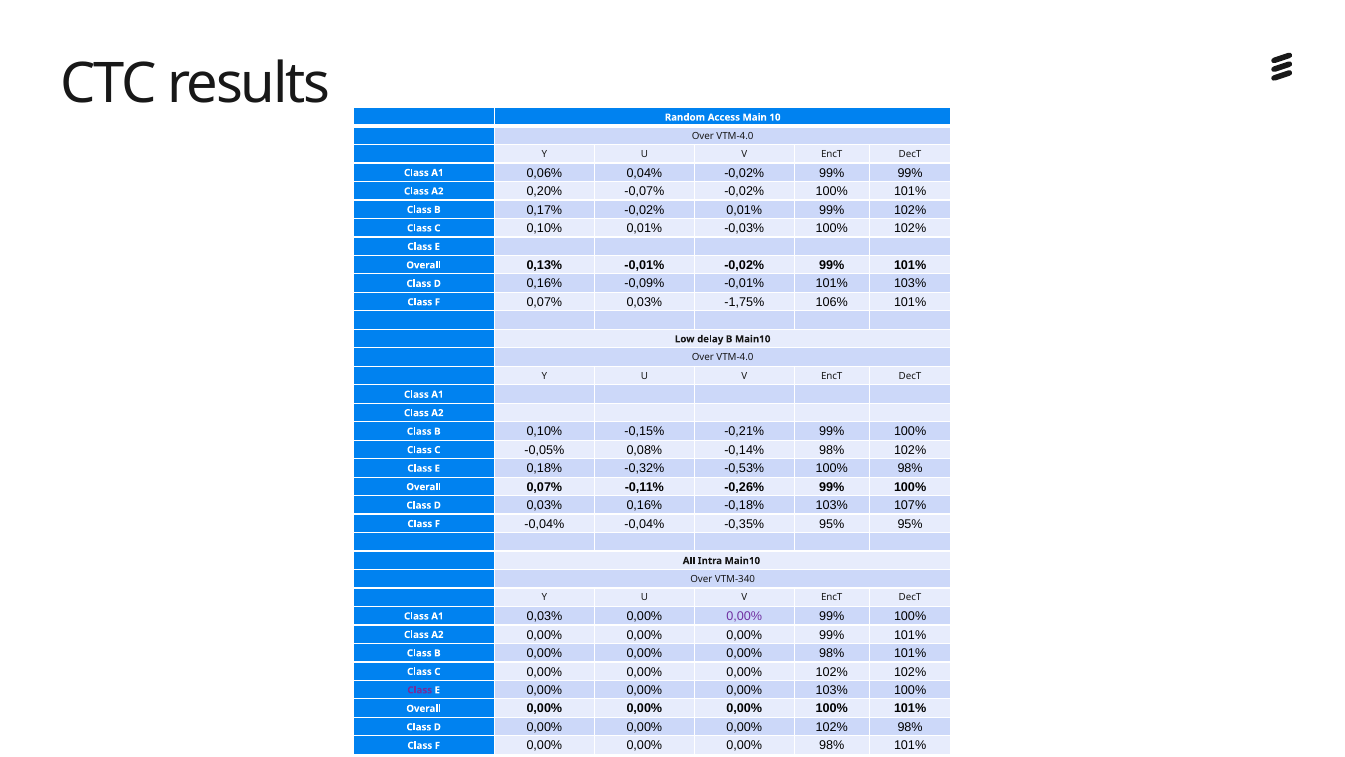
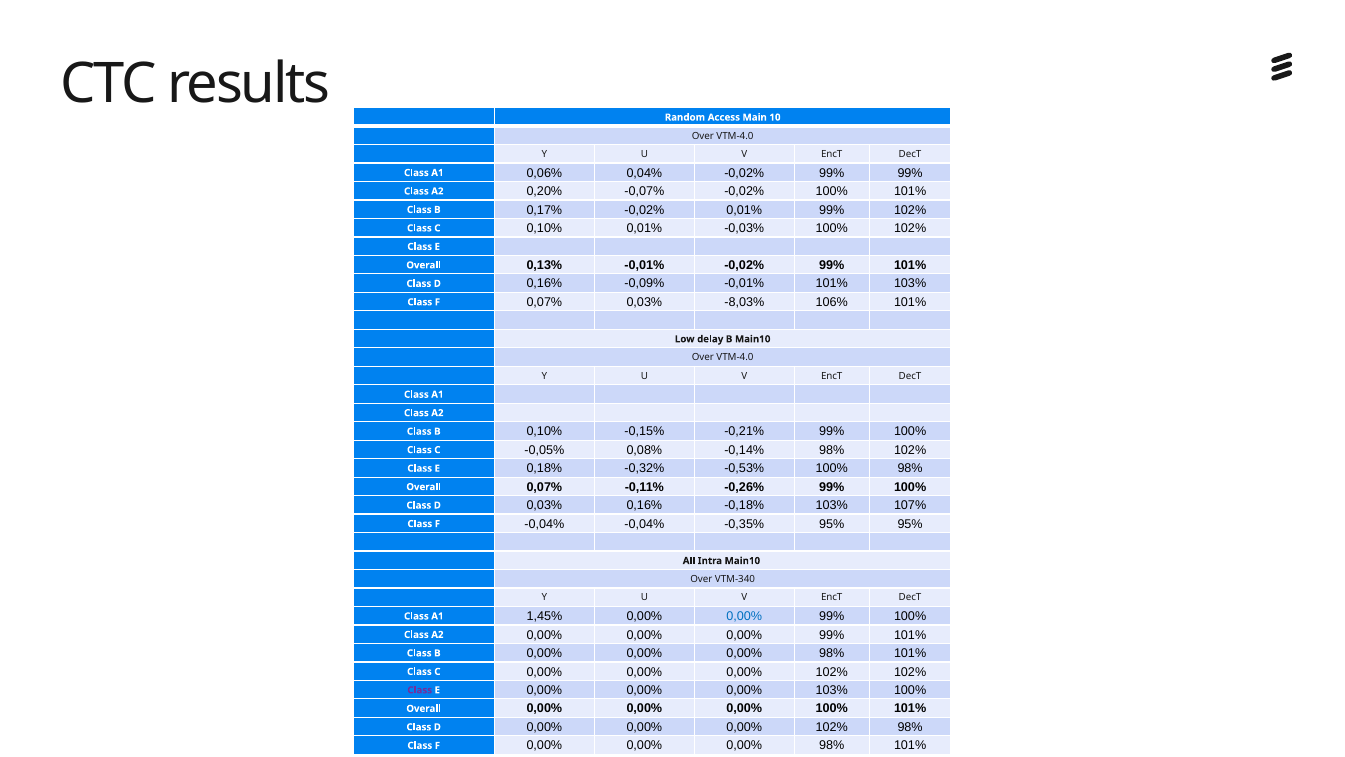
-1,75%: -1,75% -> -8,03%
A1 0,03%: 0,03% -> 1,45%
0,00% at (744, 616) colour: purple -> blue
